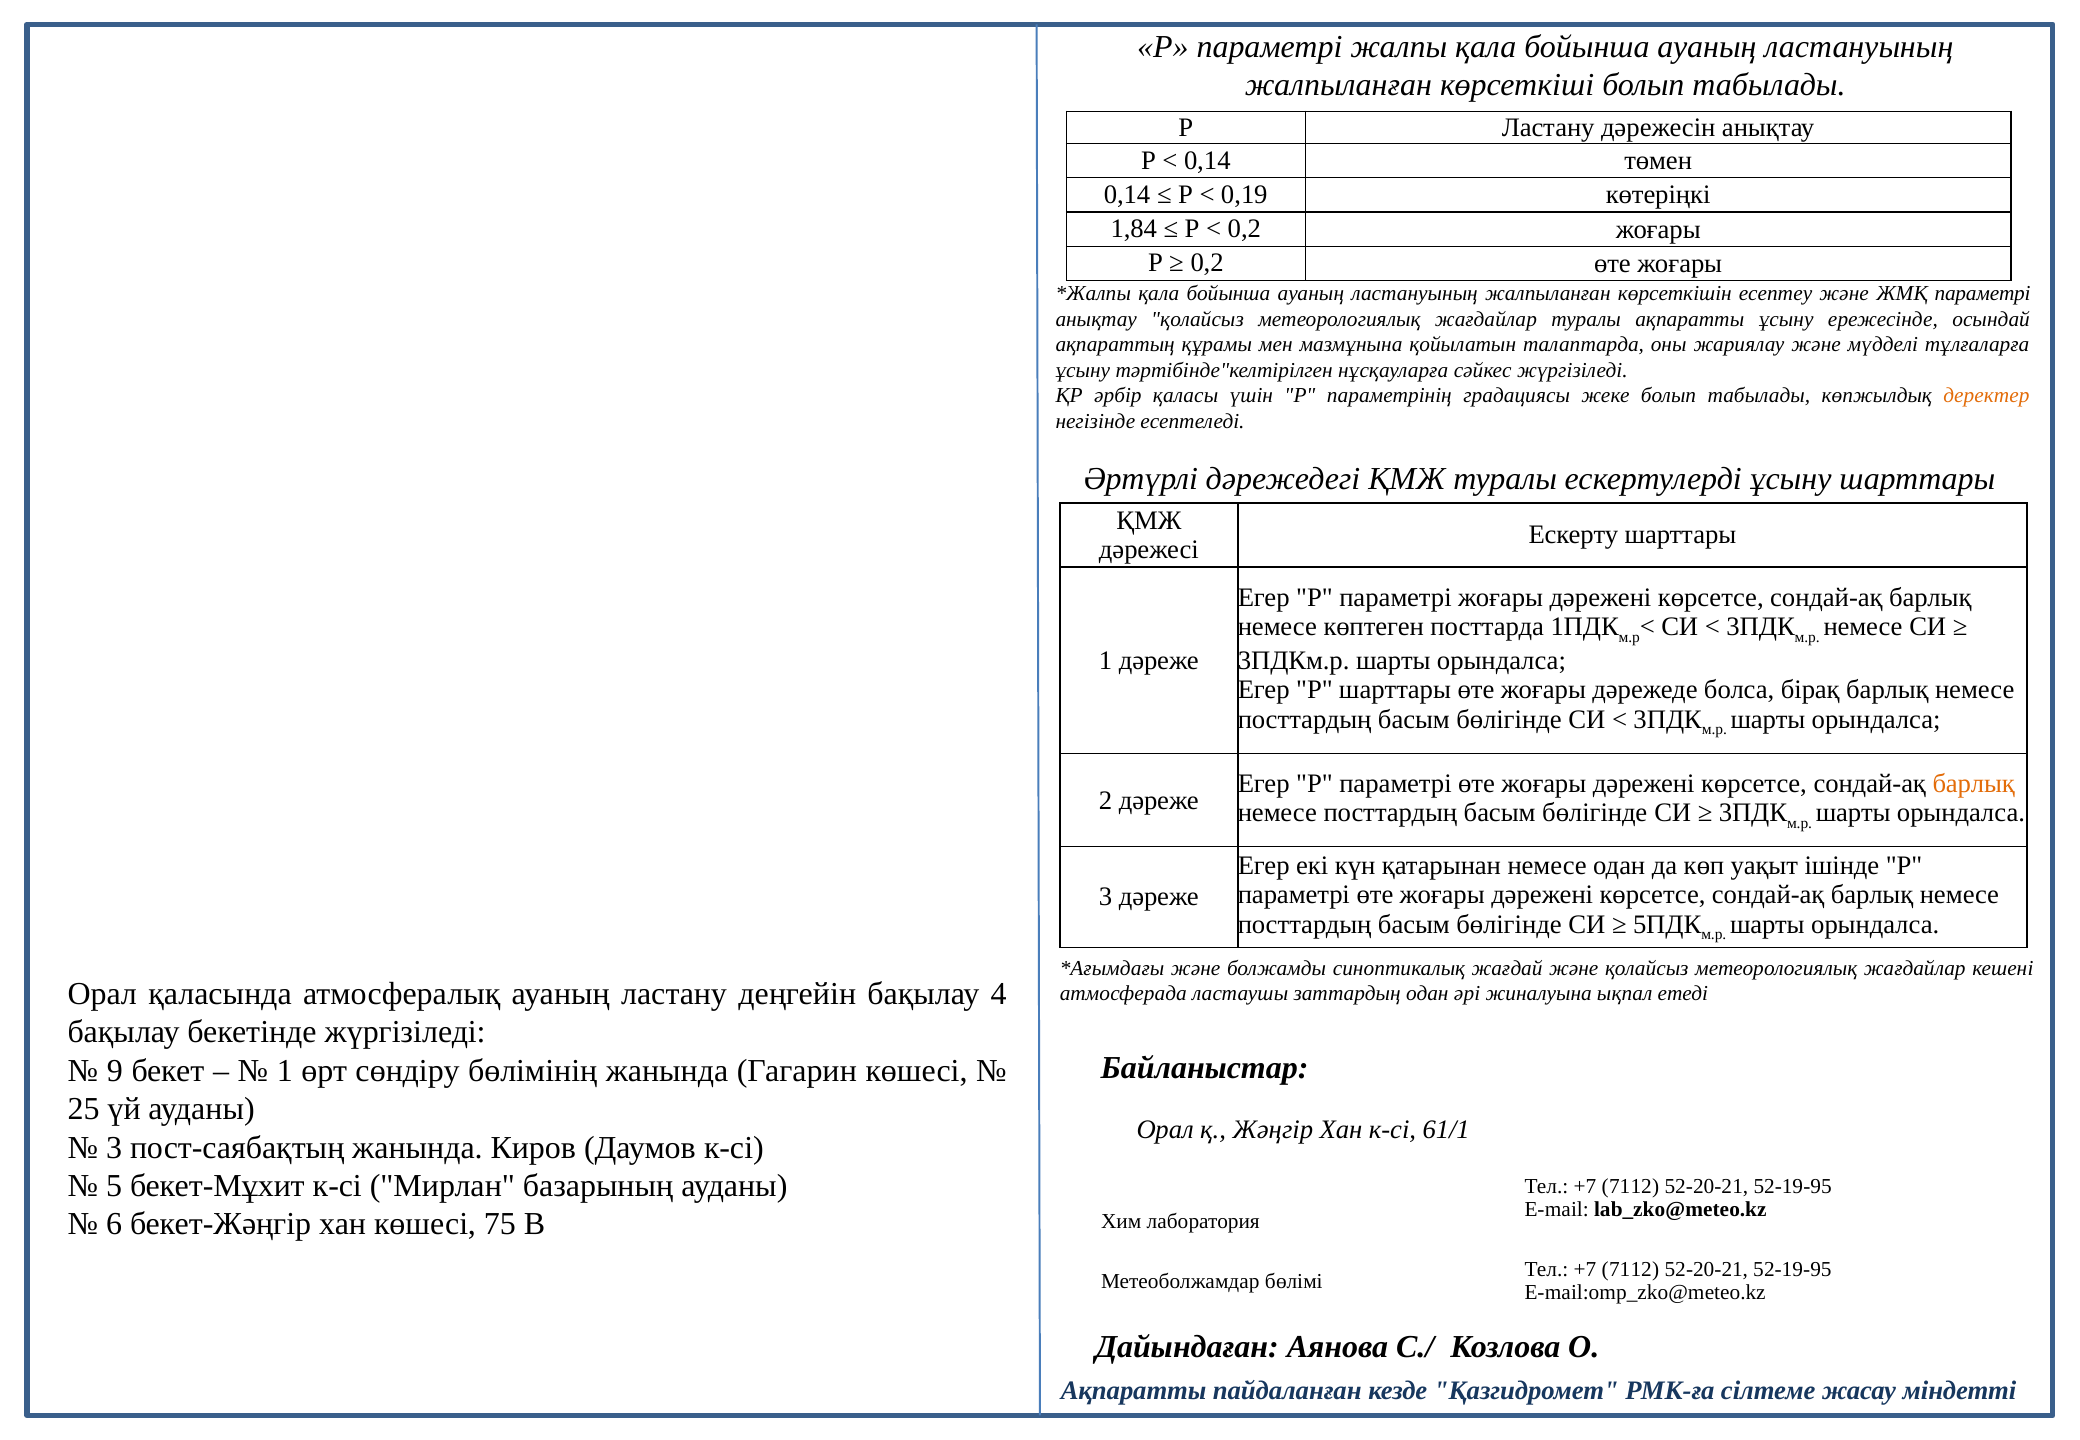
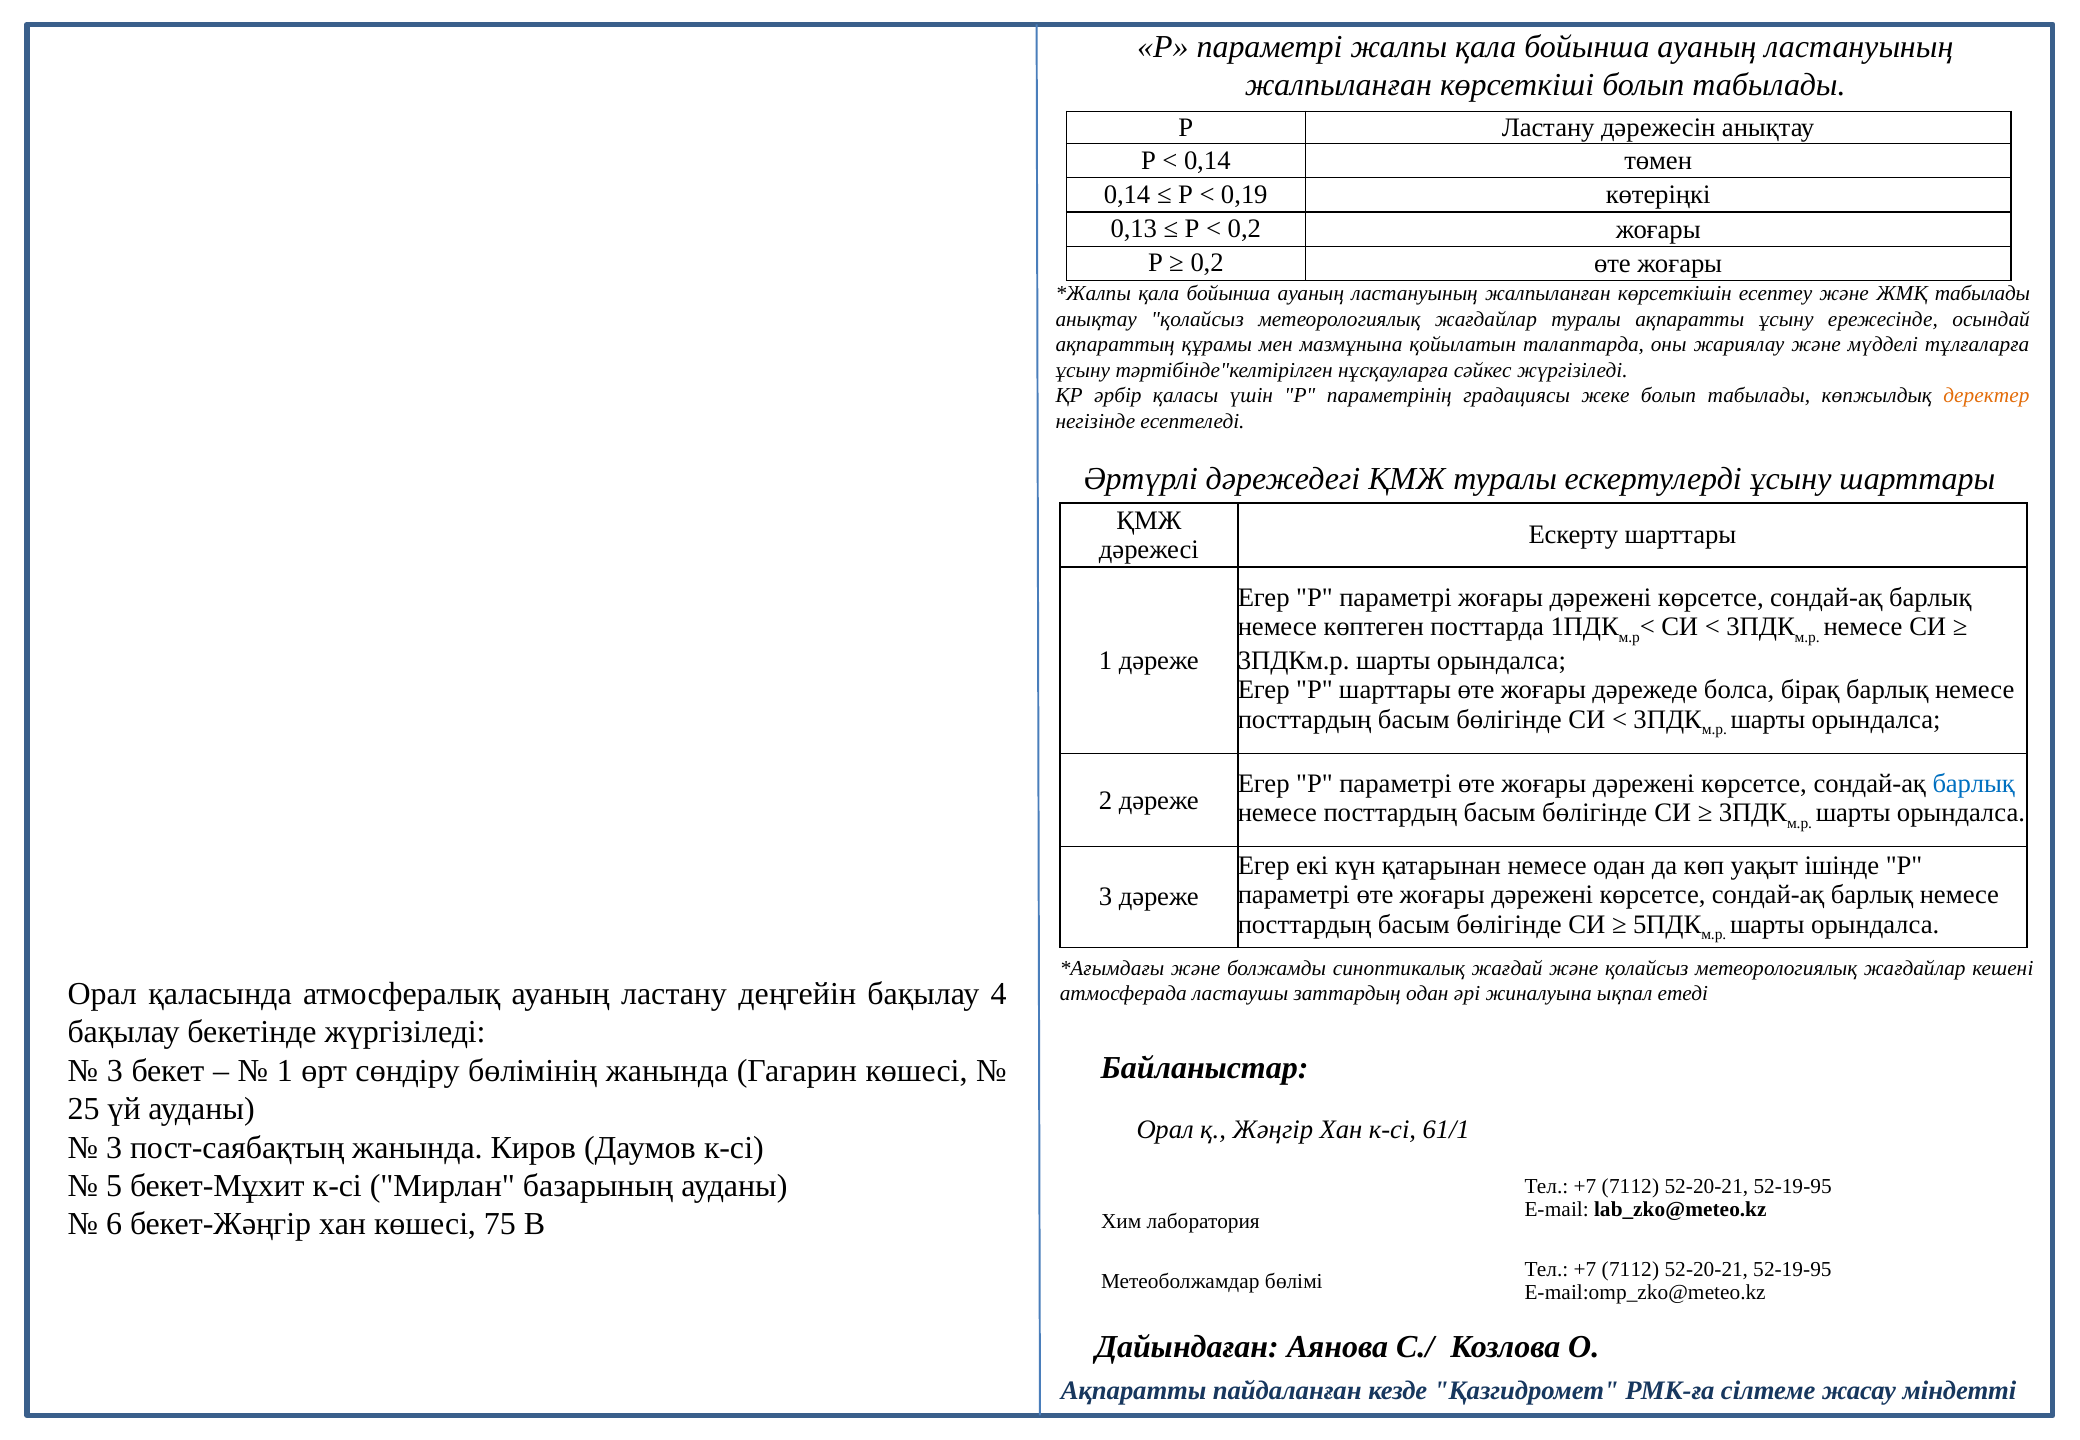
1,84: 1,84 -> 0,13
ЖМҚ параметрі: параметрі -> табылады
барлық at (1974, 783) colour: orange -> blue
9 at (115, 1071): 9 -> 3
